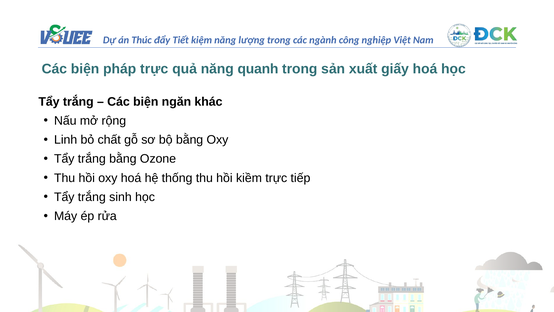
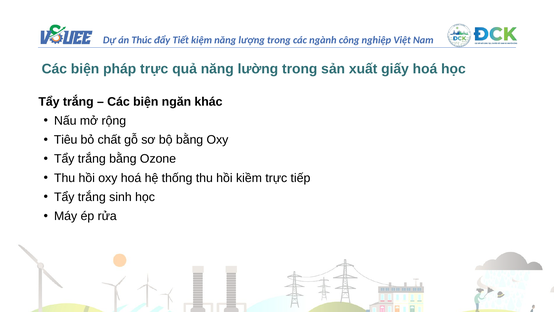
quanh: quanh -> lường
Linh: Linh -> Tiêu
